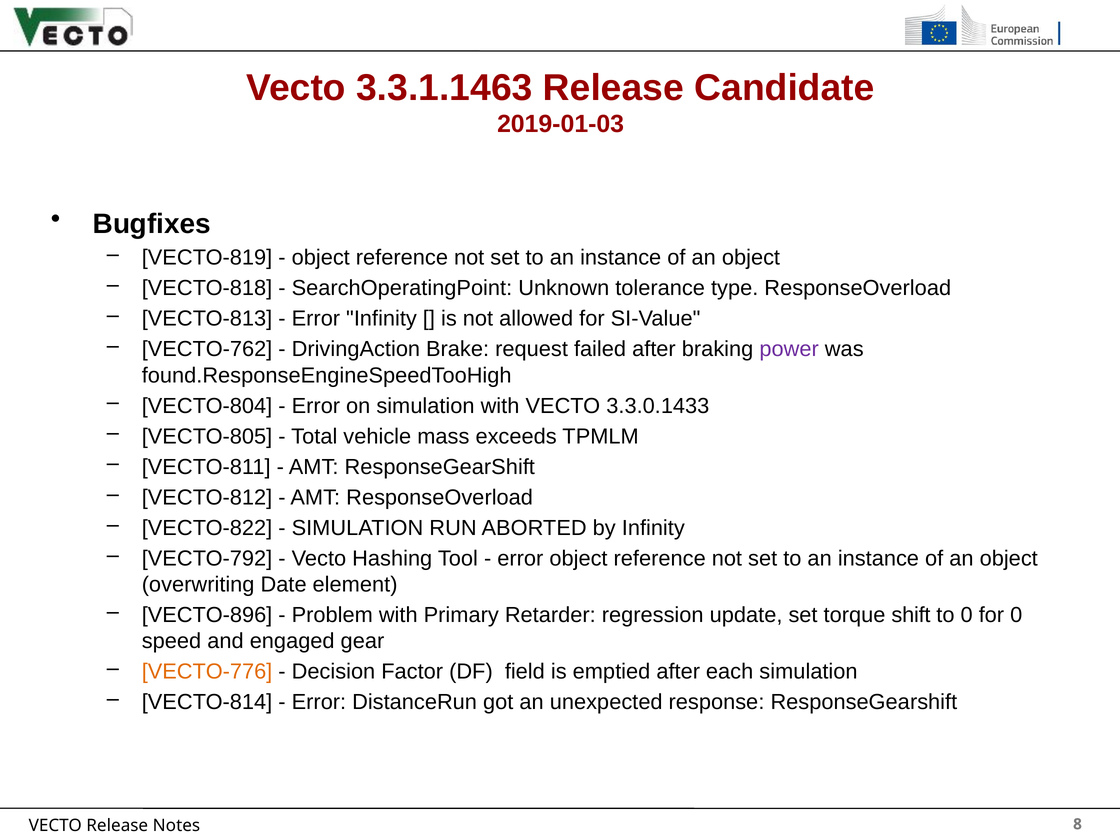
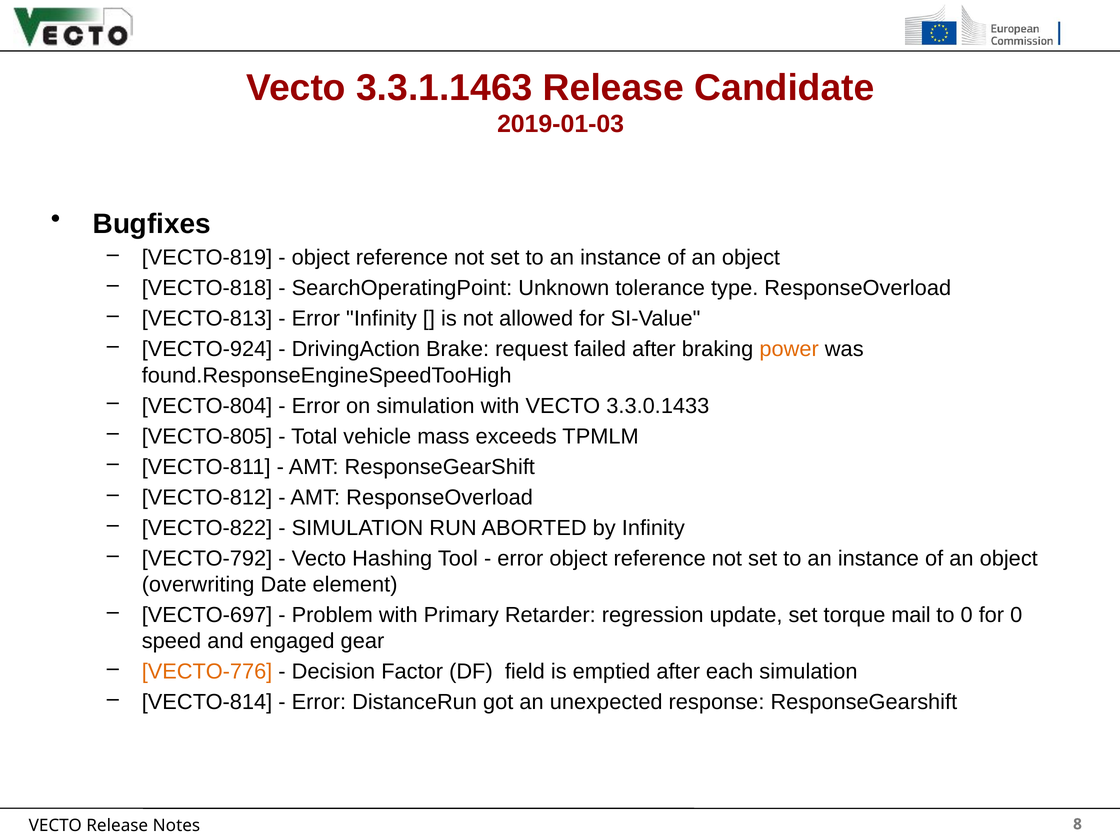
VECTO-762: VECTO-762 -> VECTO-924
power colour: purple -> orange
VECTO-896: VECTO-896 -> VECTO-697
shift: shift -> mail
